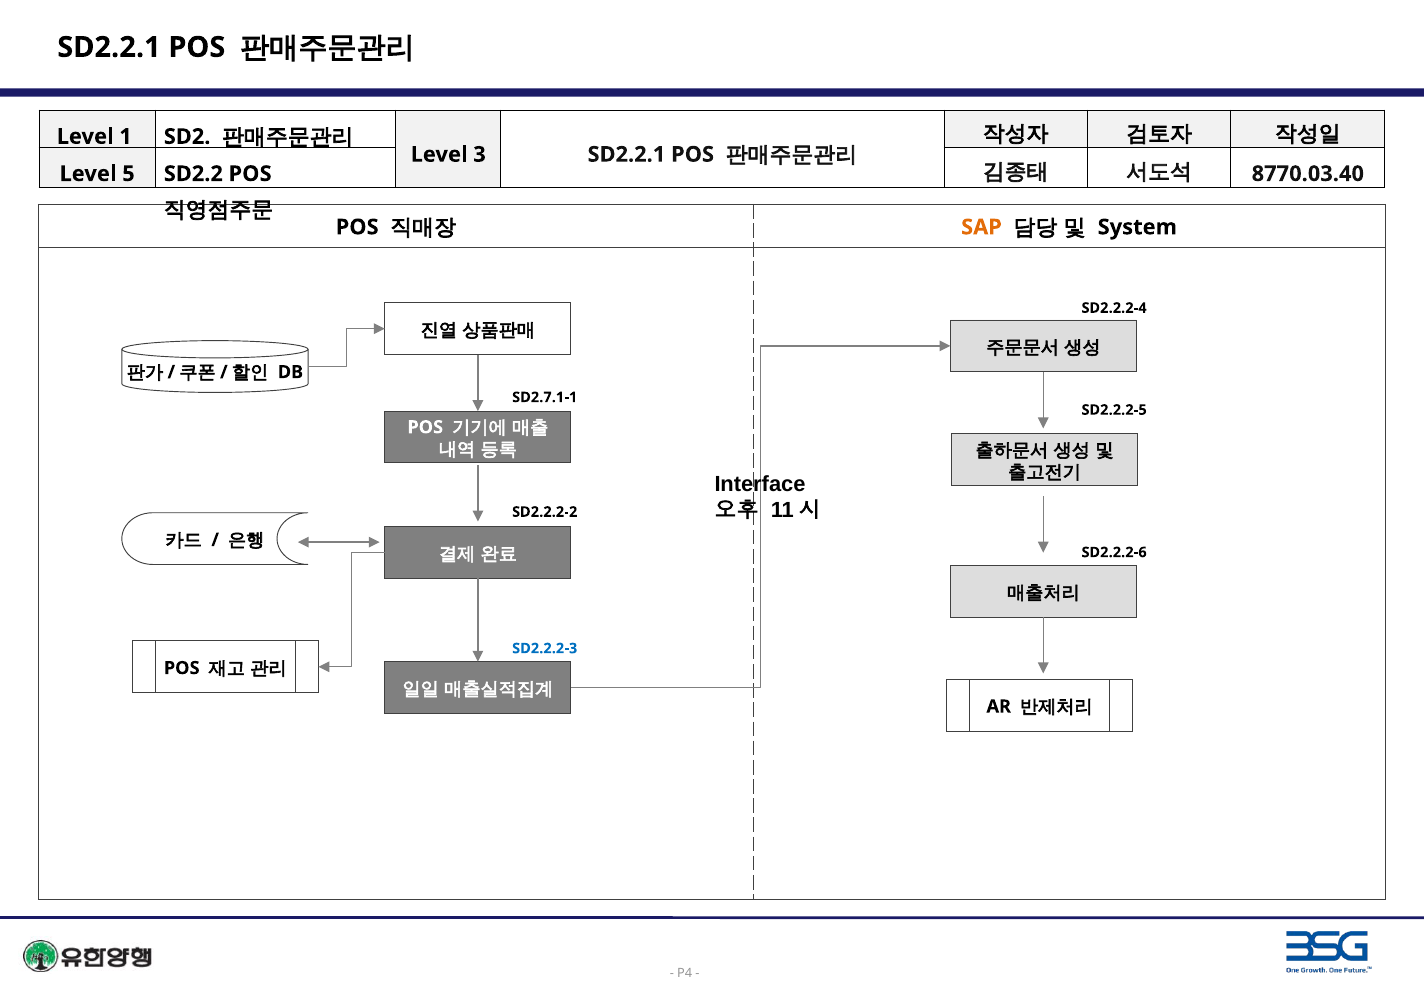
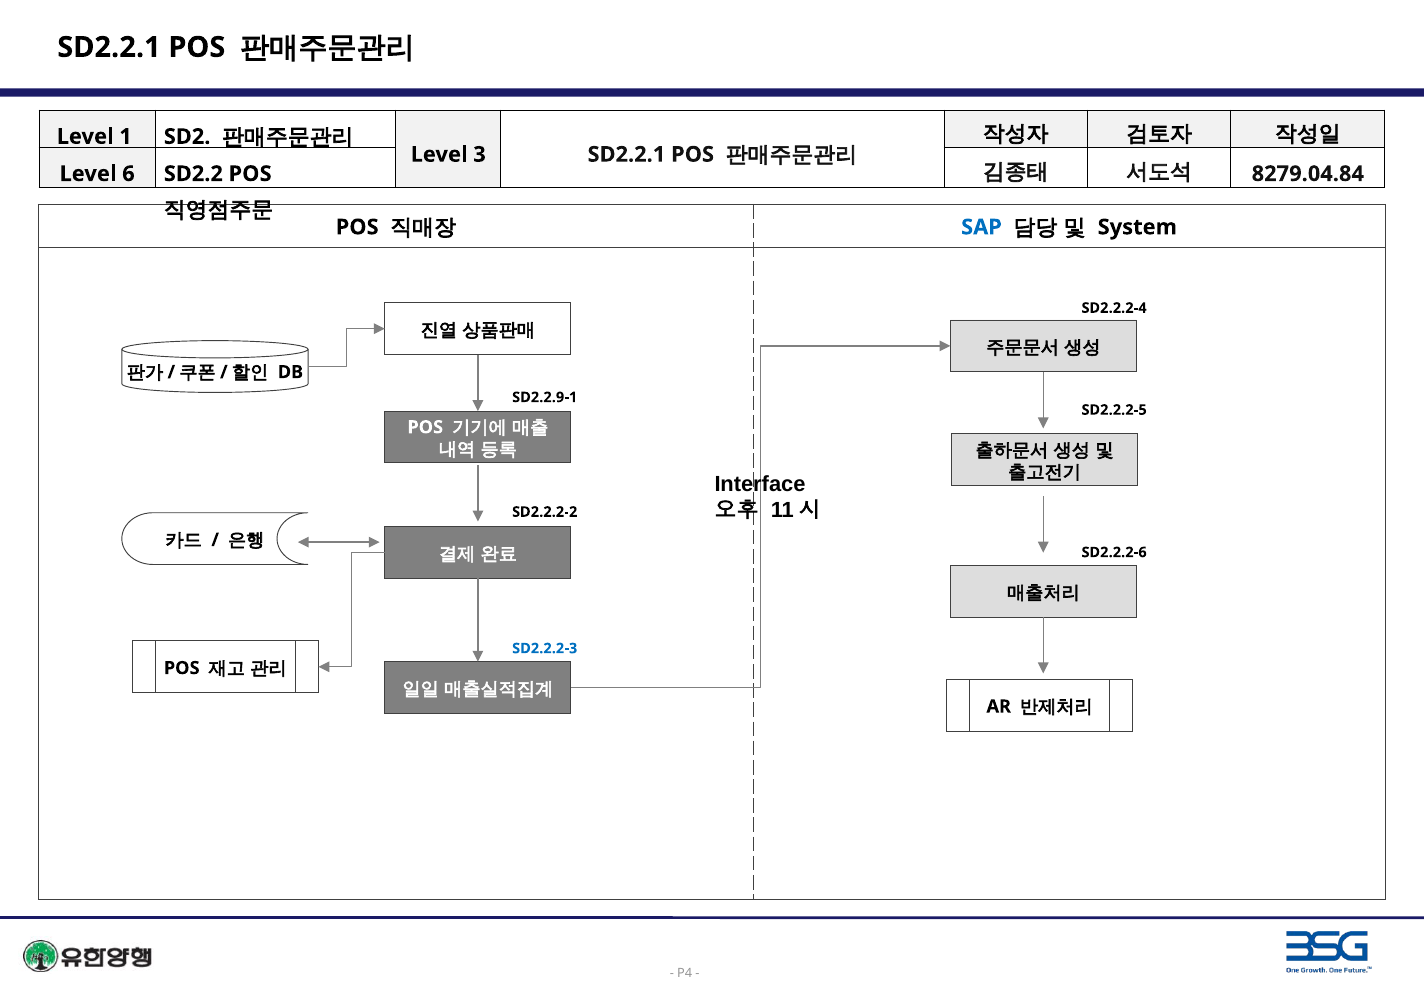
8770.03.40: 8770.03.40 -> 8279.04.84
5: 5 -> 6
SAP colour: orange -> blue
SD2.7.1-1: SD2.7.1-1 -> SD2.2.9-1
